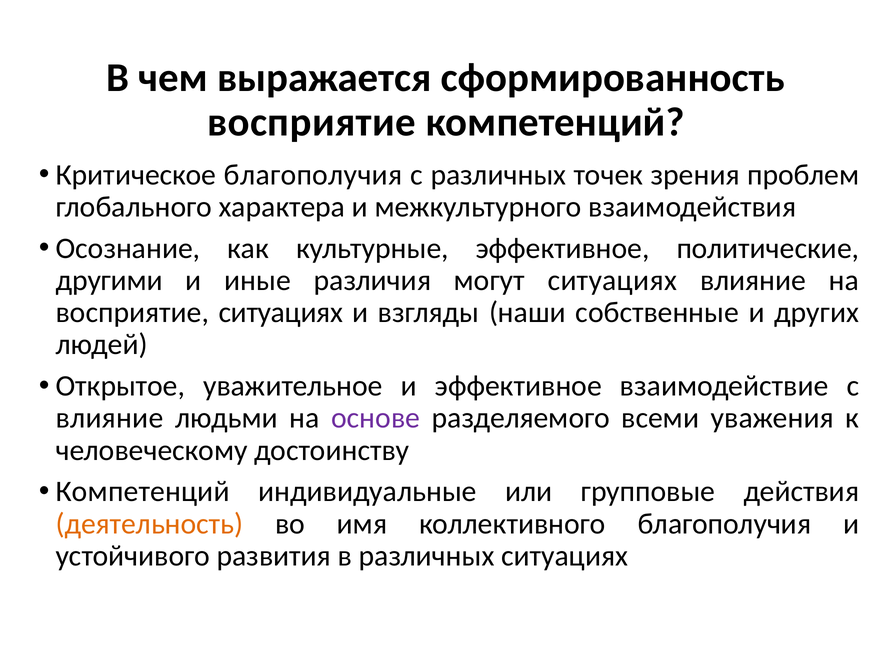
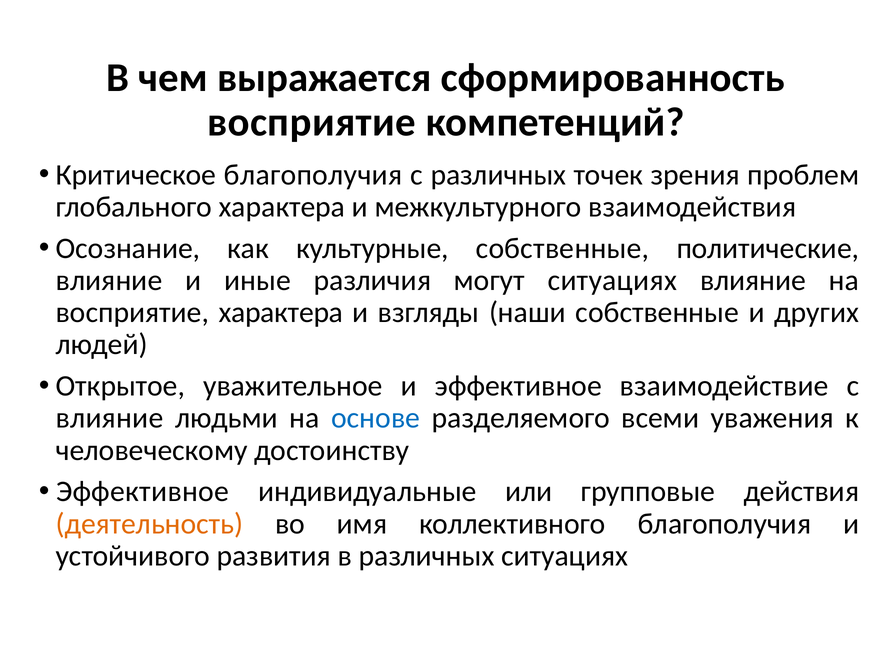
культурные эффективное: эффективное -> собственные
другими at (109, 280): другими -> влияние
восприятие ситуациях: ситуациях -> характера
основе colour: purple -> blue
Компетенций at (143, 492): Компетенций -> Эффективное
